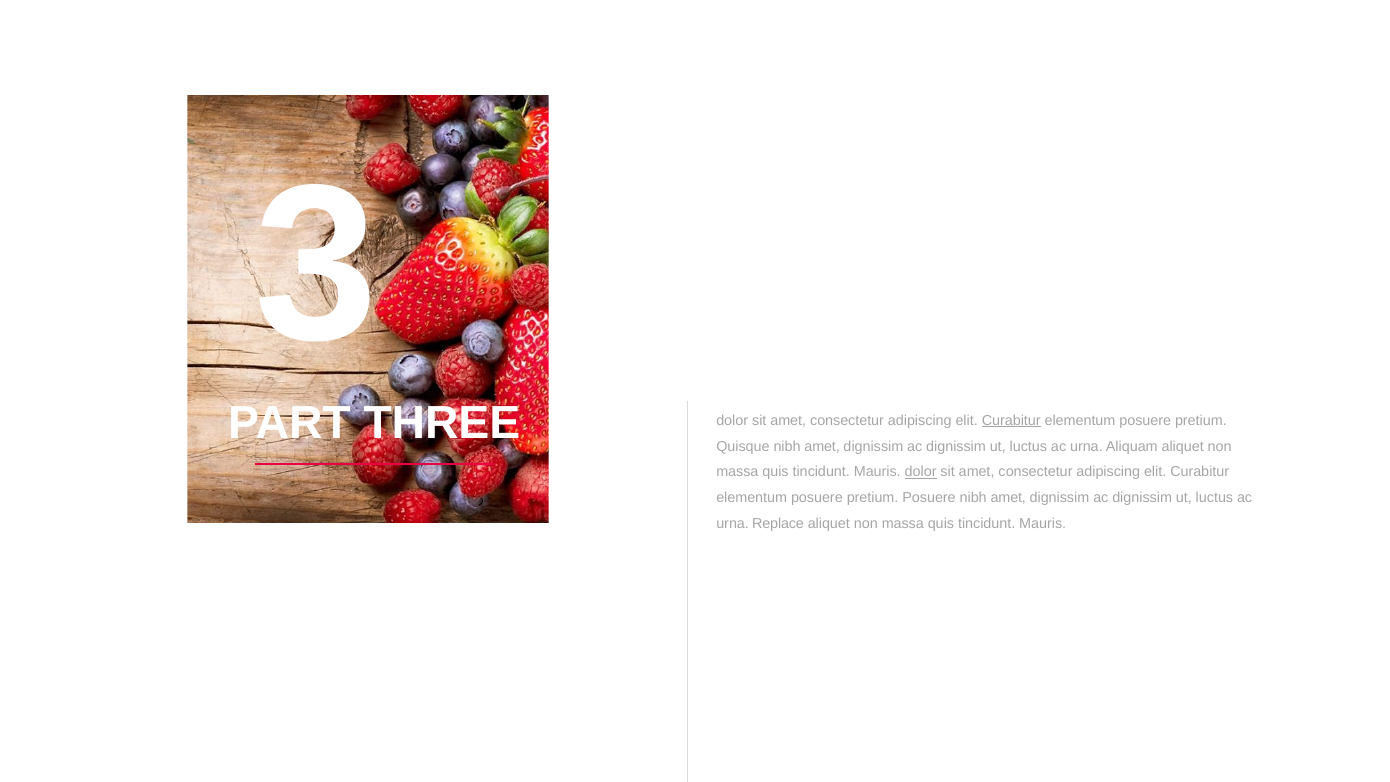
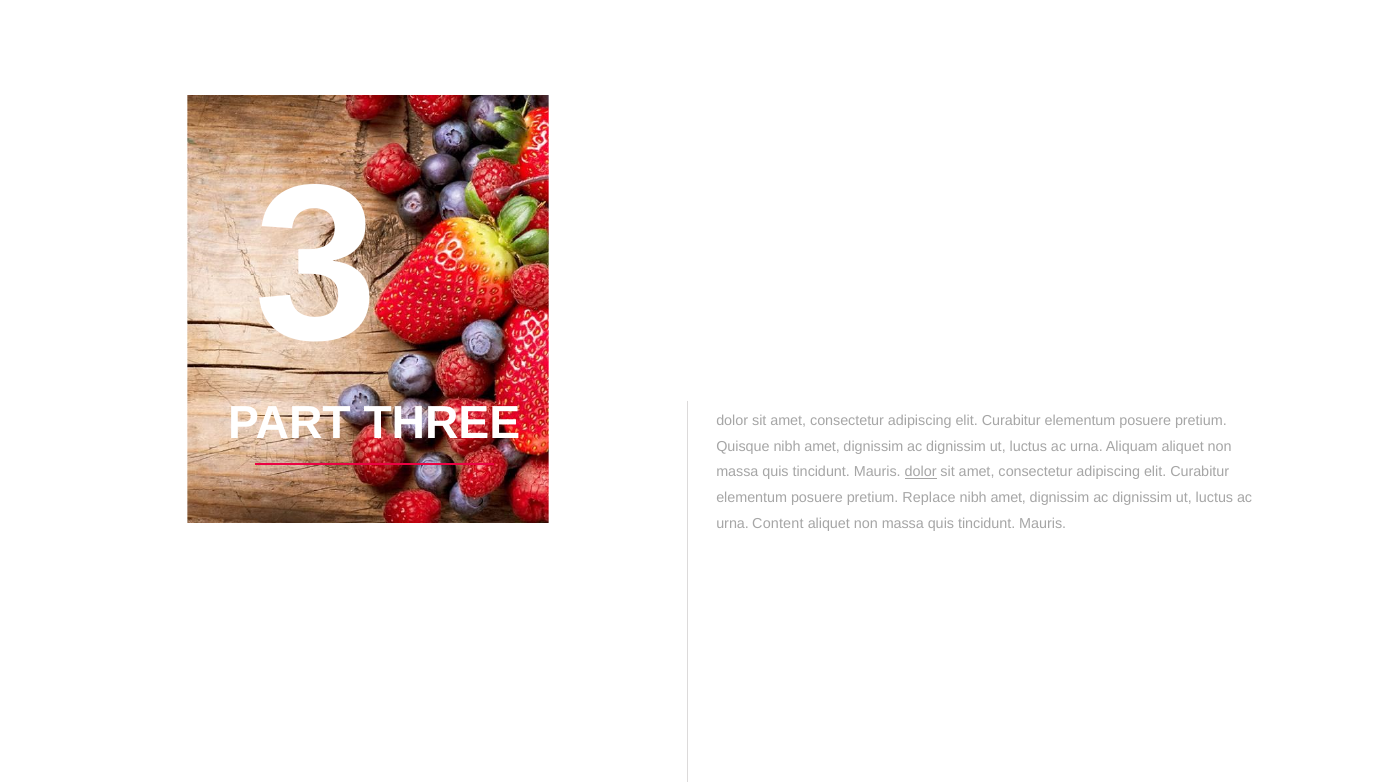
Curabitur at (1011, 420) underline: present -> none
pretium Posuere: Posuere -> Replace
Replace: Replace -> Content
